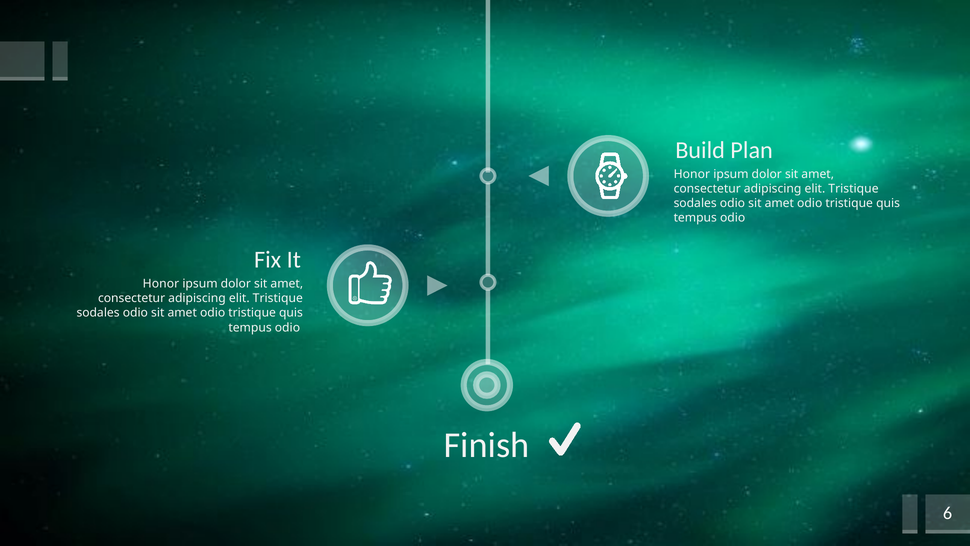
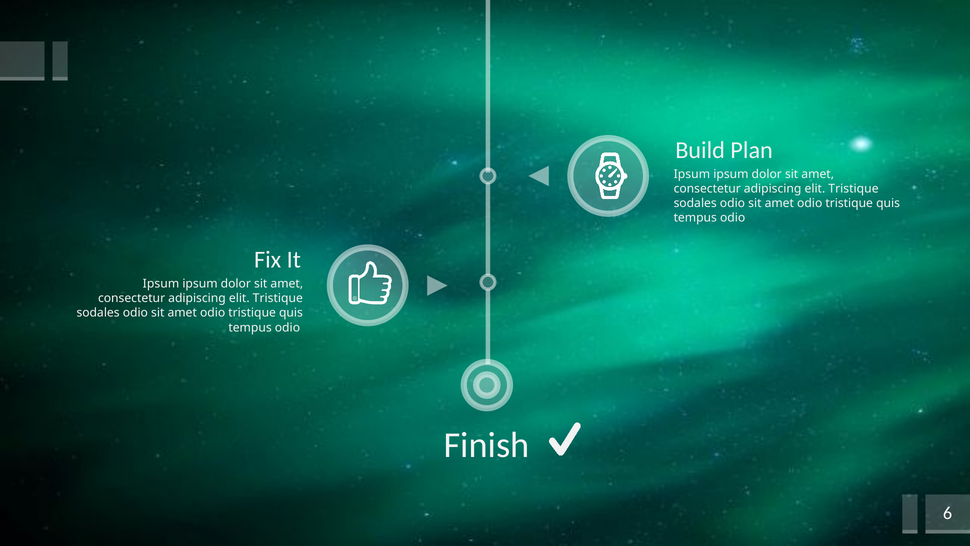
Honor at (692, 174): Honor -> Ipsum
Honor at (161, 284): Honor -> Ipsum
